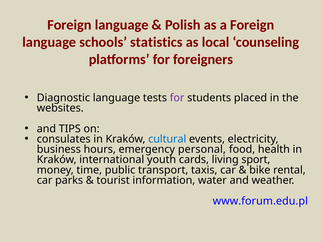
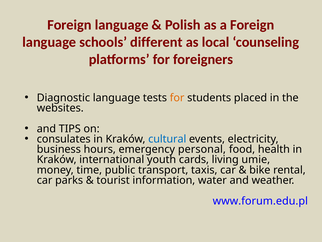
statistics: statistics -> different
for at (177, 98) colour: purple -> orange
sport: sport -> umie
